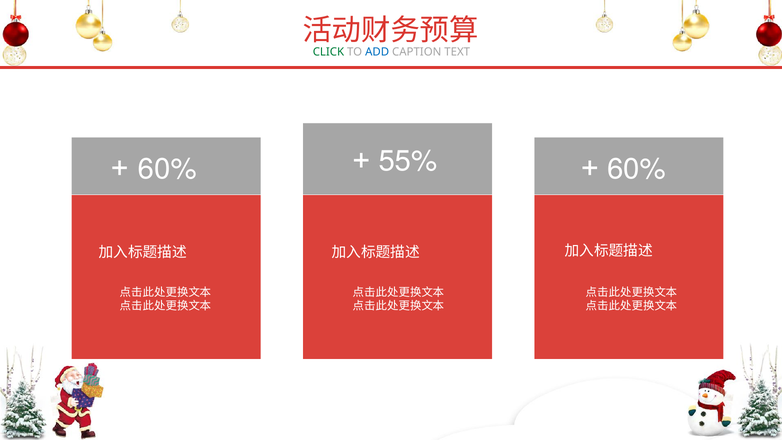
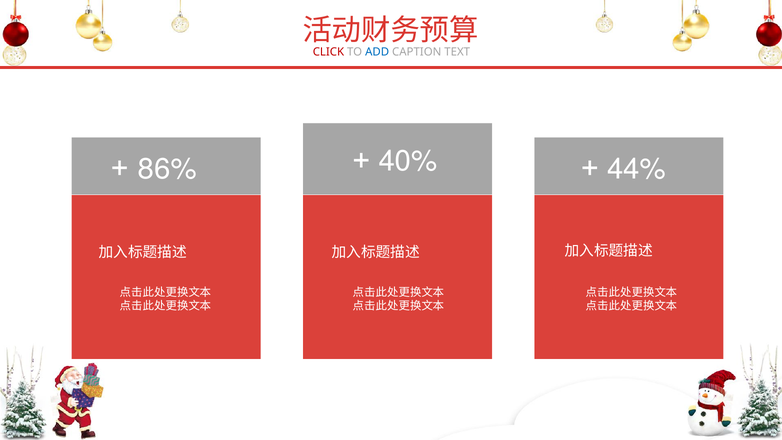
CLICK colour: green -> red
55%: 55% -> 40%
60% at (167, 169): 60% -> 86%
60% at (637, 169): 60% -> 44%
